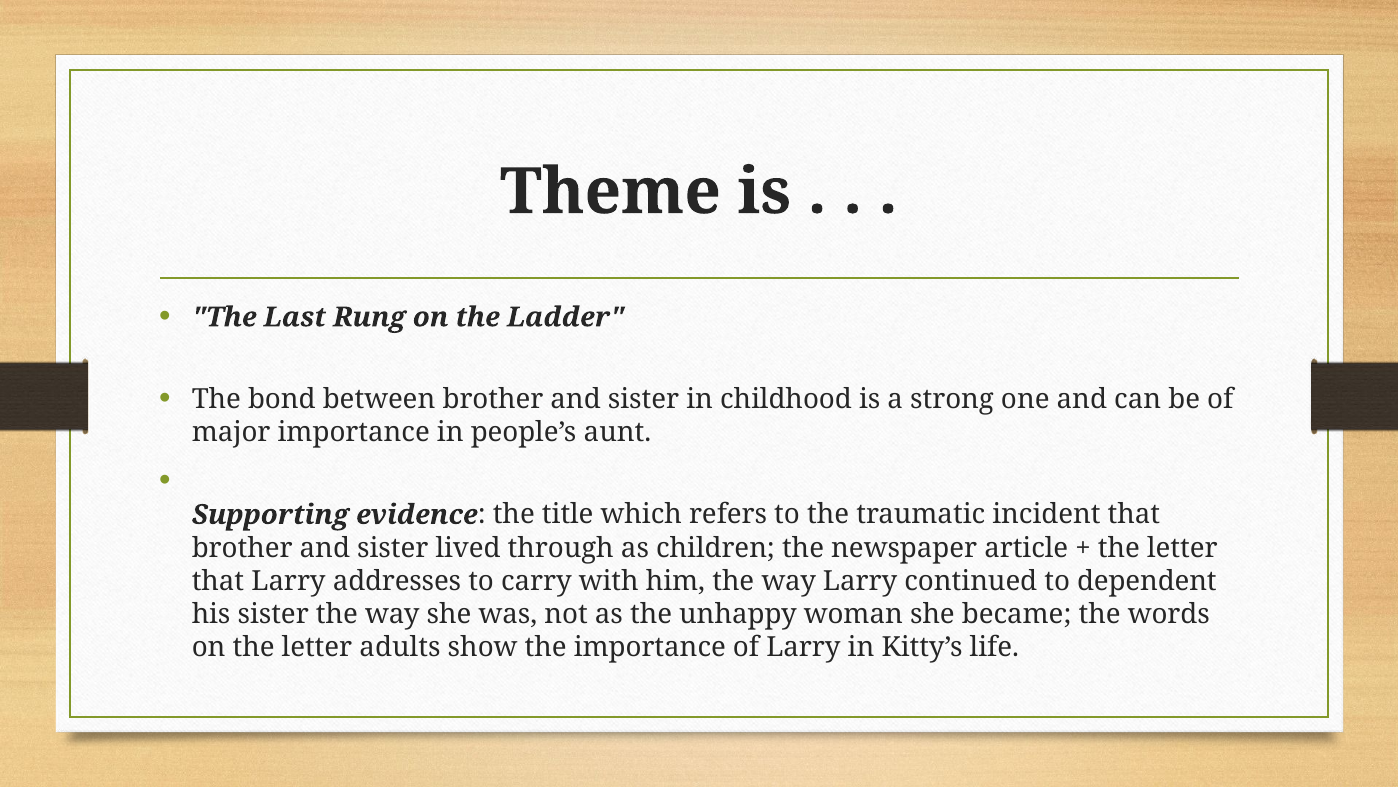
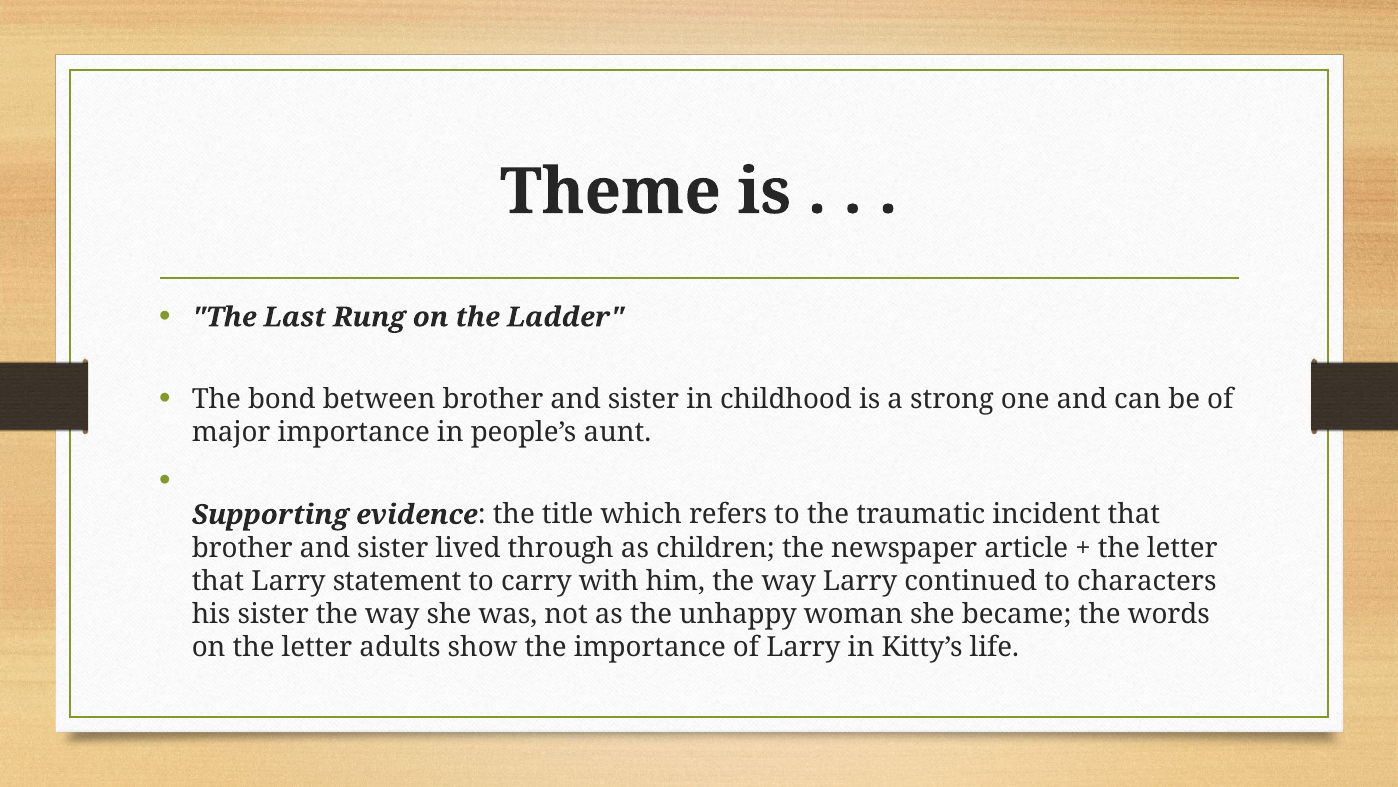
addresses: addresses -> statement
dependent: dependent -> characters
